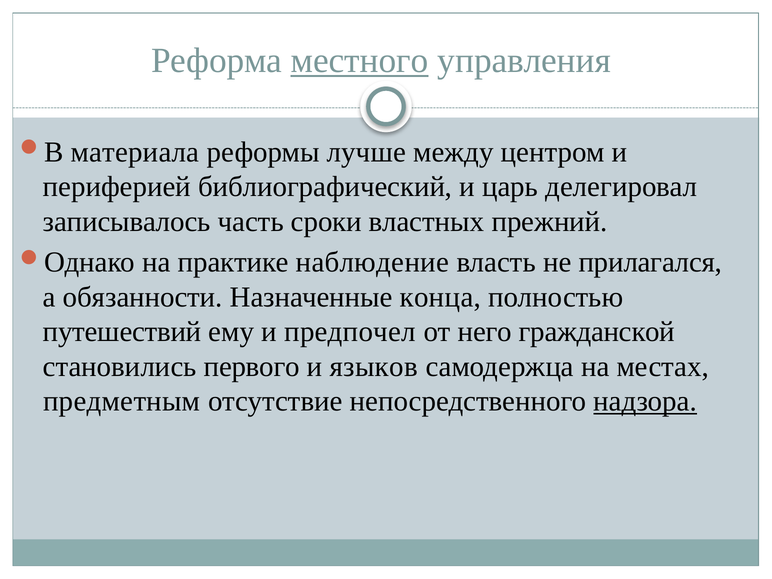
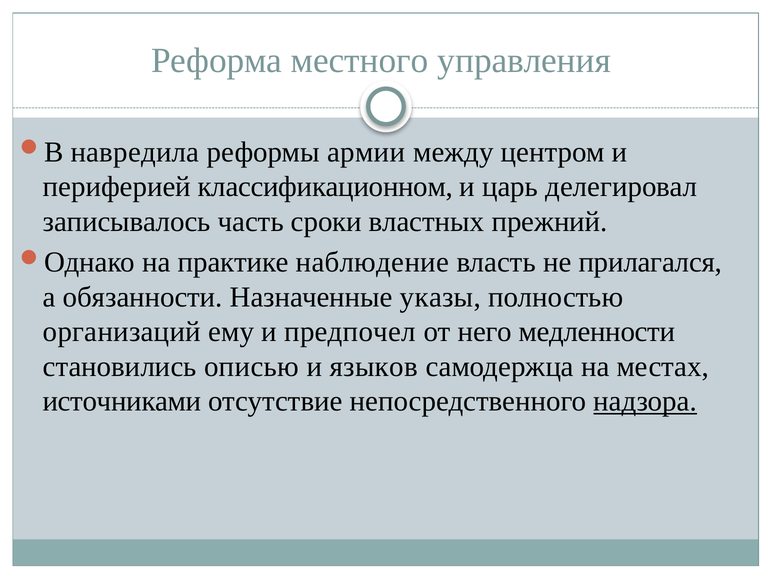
местного underline: present -> none
материала: материала -> навредила
лучше: лучше -> армии
библиографический: библиографический -> классификационном
конца: конца -> указы
путешествий: путешествий -> организаций
гражданской: гражданской -> медленности
первого: первого -> описью
предметным: предметным -> источниками
